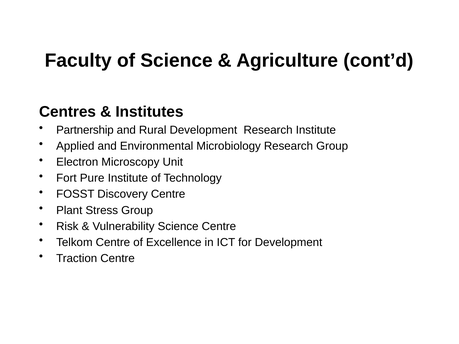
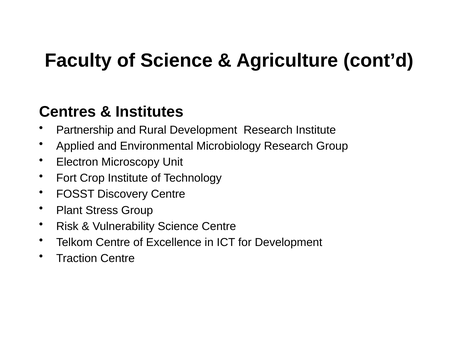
Pure: Pure -> Crop
